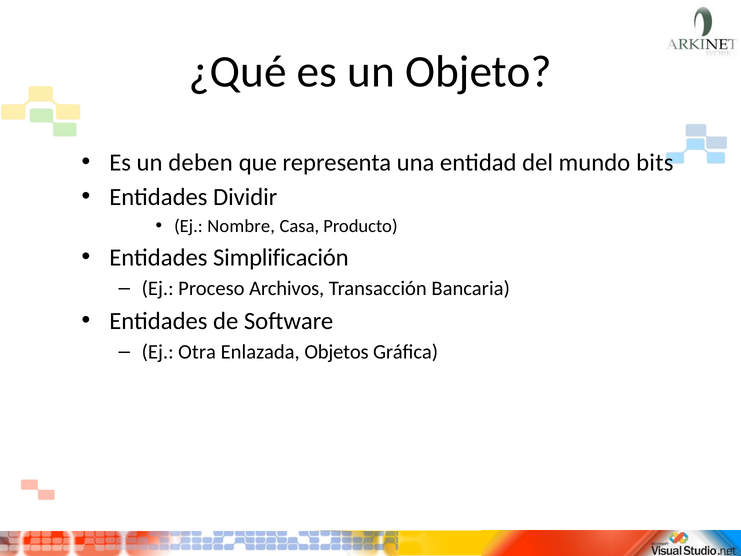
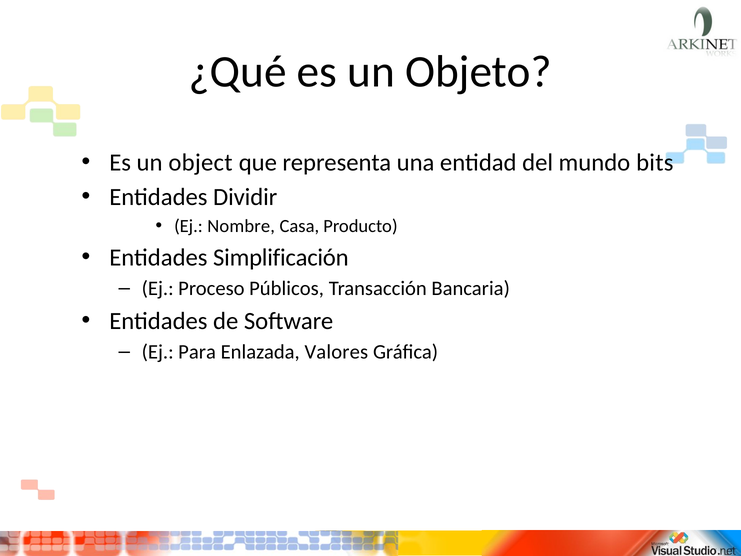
deben: deben -> object
Archivos: Archivos -> Públicos
Otra: Otra -> Para
Objetos: Objetos -> Valores
